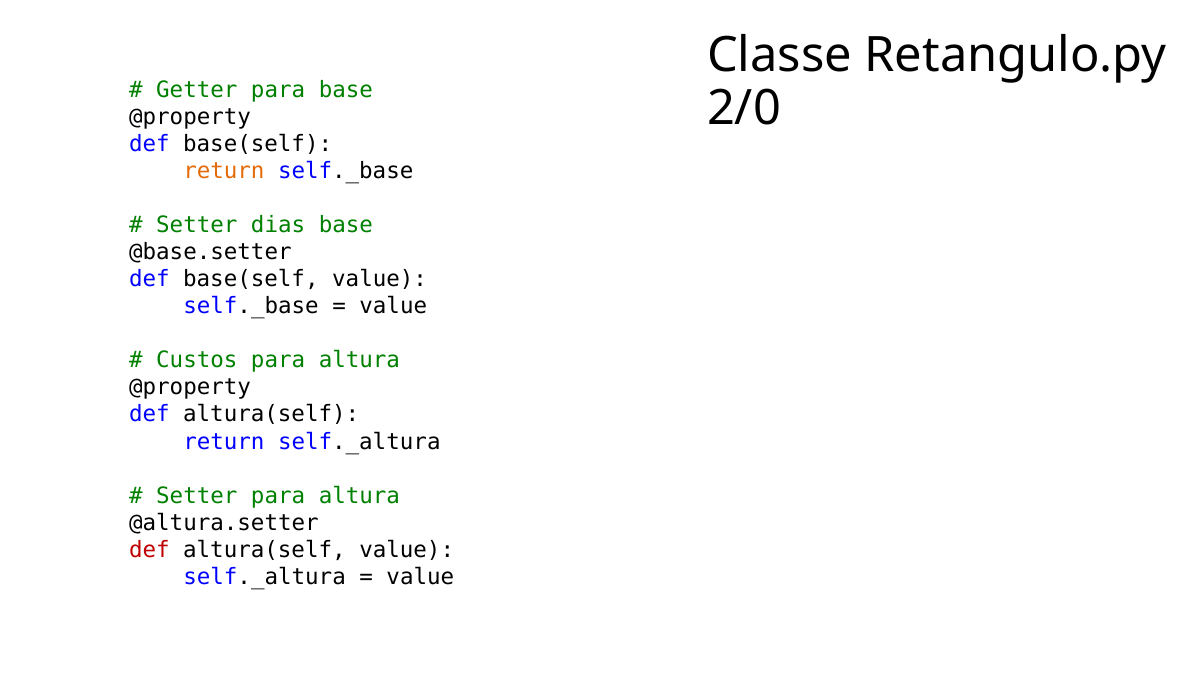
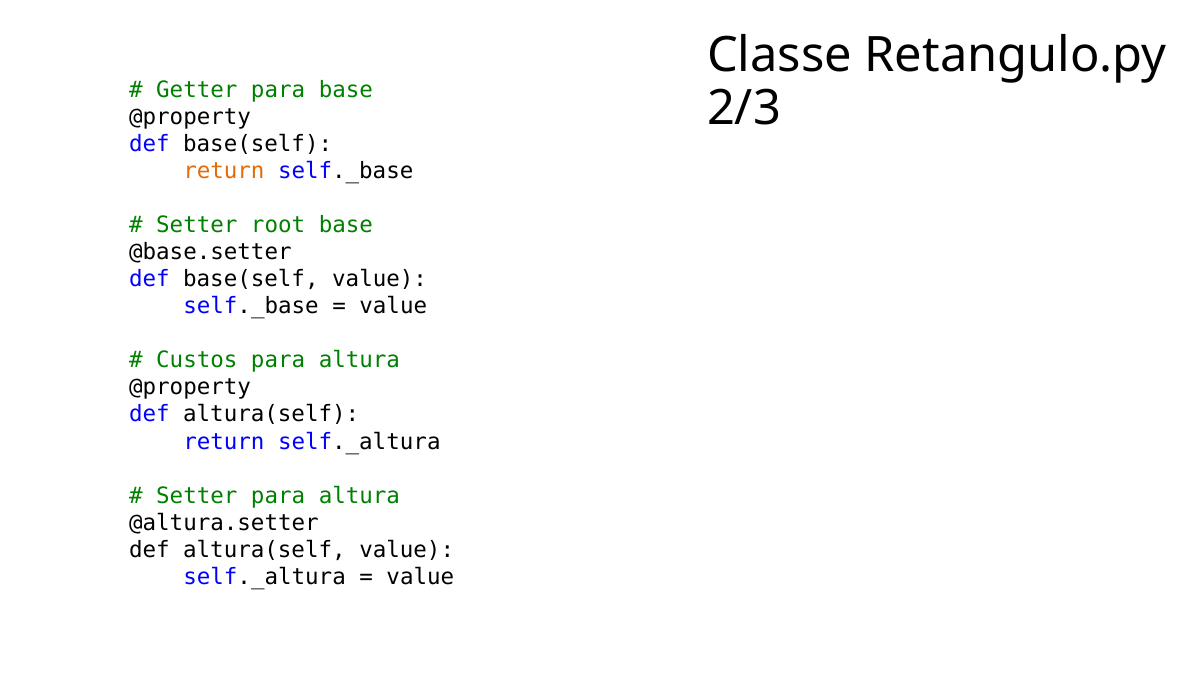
2/0: 2/0 -> 2/3
dias: dias -> root
def at (149, 549) colour: red -> black
